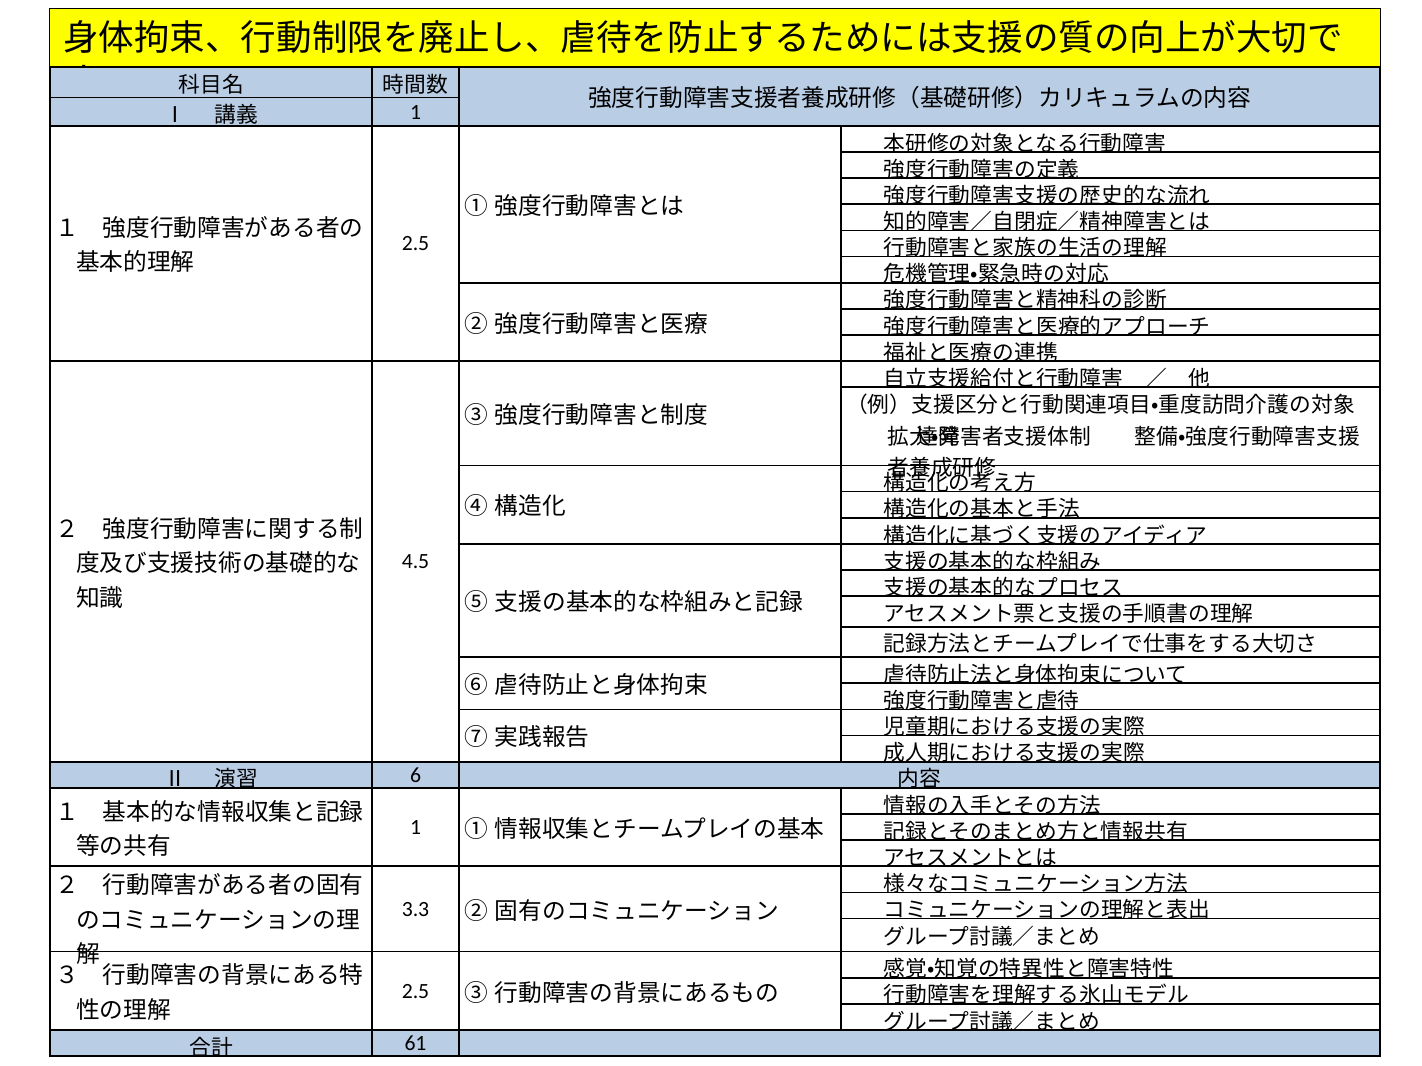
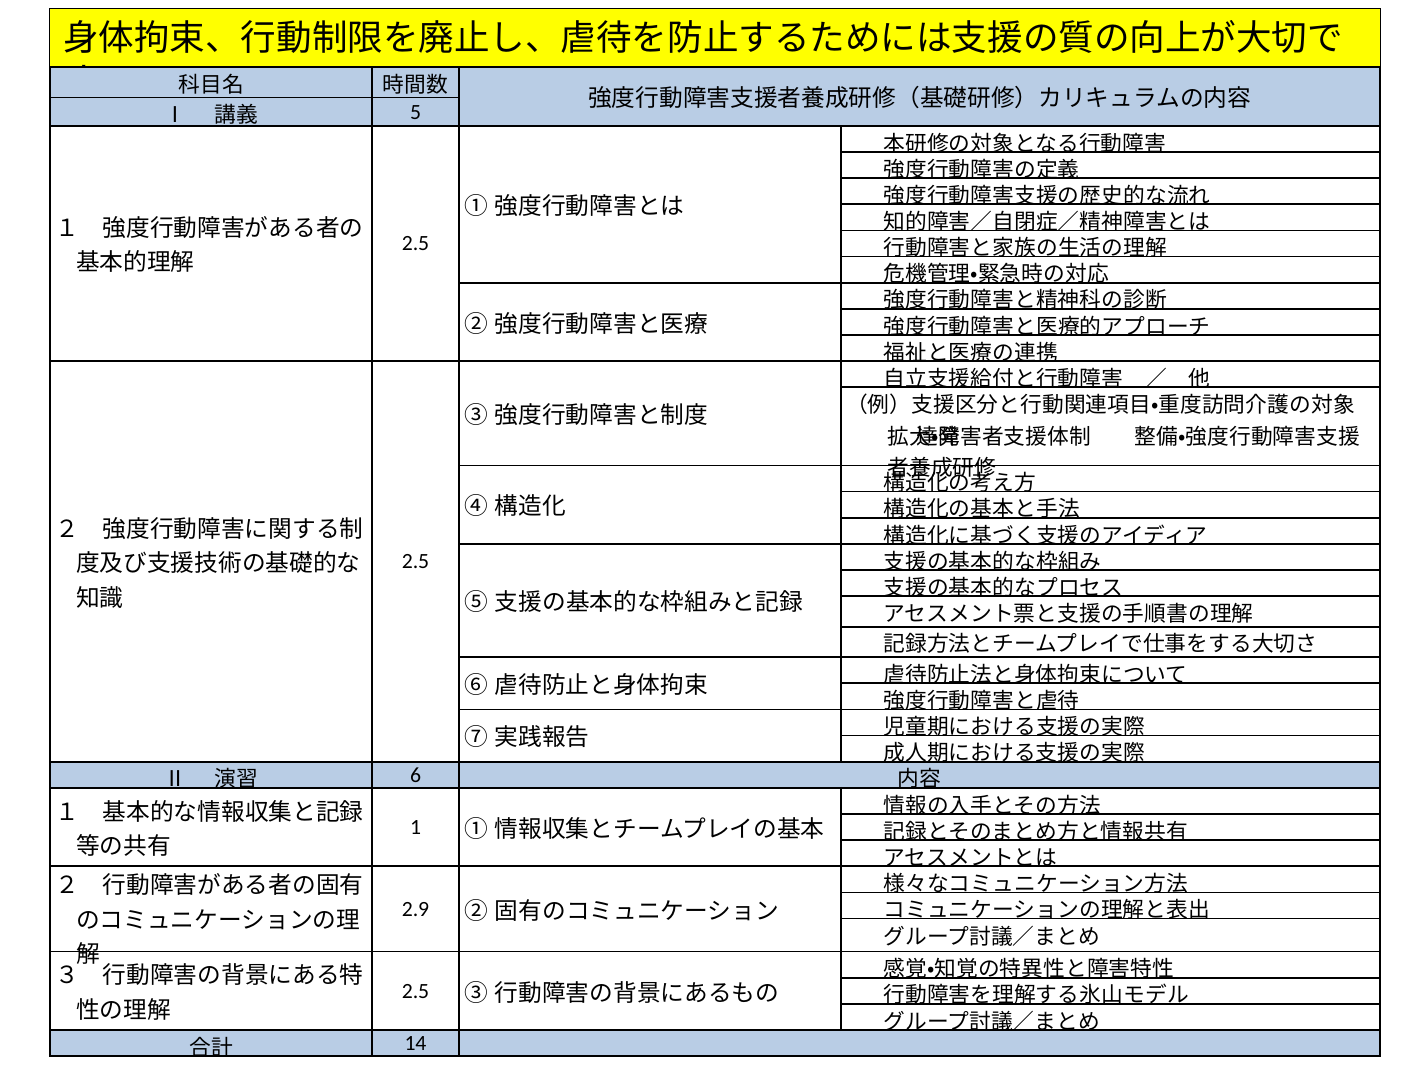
1 at (416, 112): 1 -> 5
4.5 at (416, 562): 4.5 -> 2.5
3.3: 3.3 -> 2.9
61: 61 -> 14
